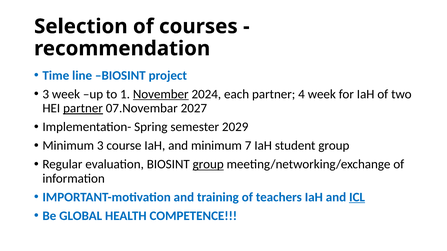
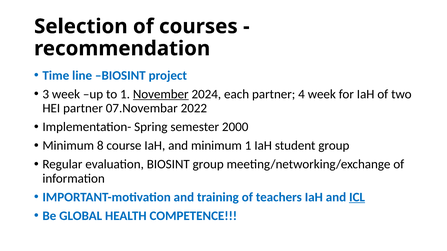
partner at (83, 108) underline: present -> none
2027: 2027 -> 2022
2029: 2029 -> 2000
Minimum 3: 3 -> 8
minimum 7: 7 -> 1
group at (208, 165) underline: present -> none
